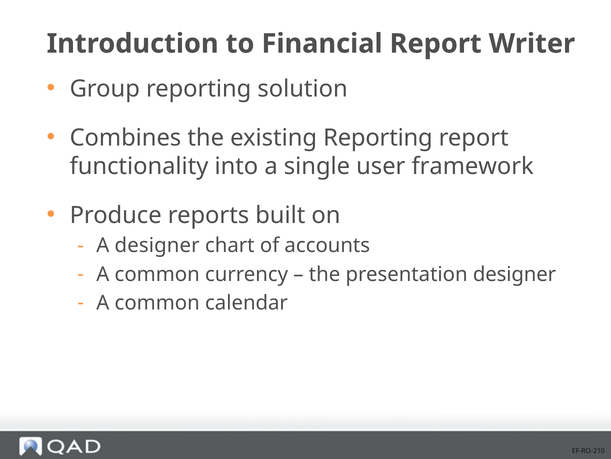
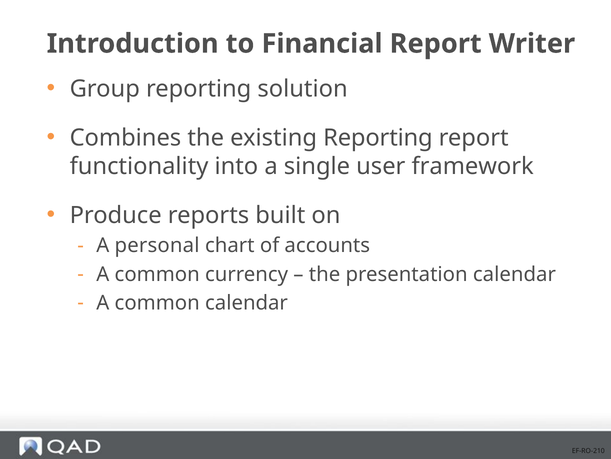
A designer: designer -> personal
presentation designer: designer -> calendar
